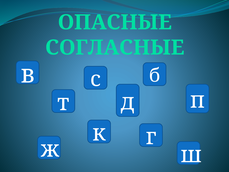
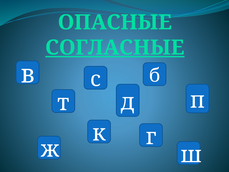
СОГЛАСНЫЕ underline: none -> present
